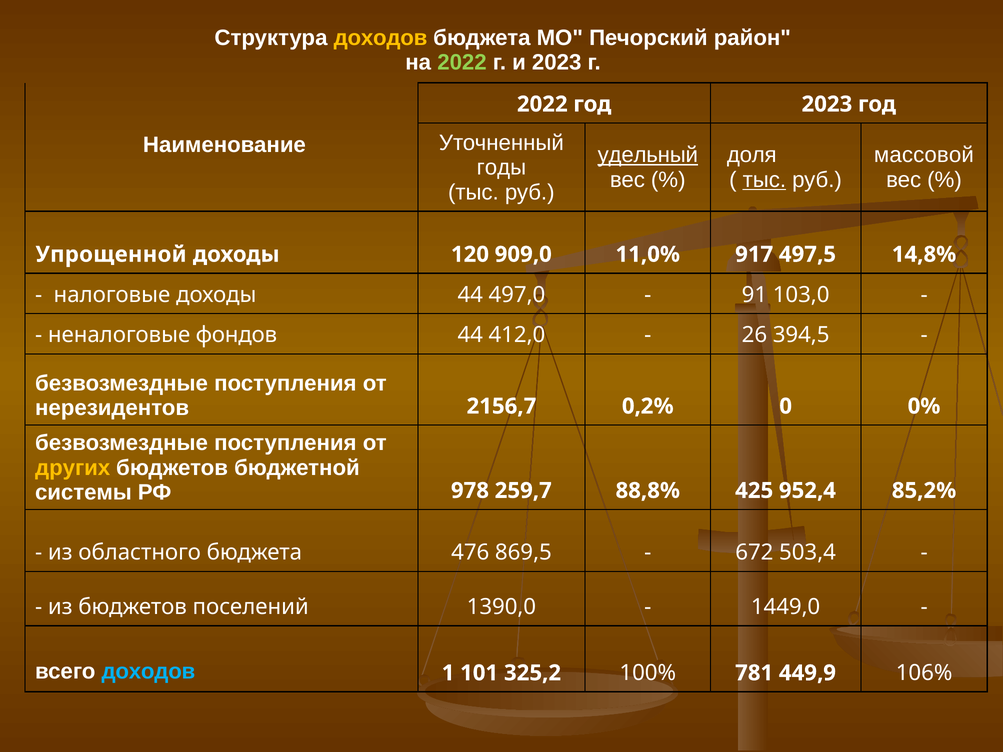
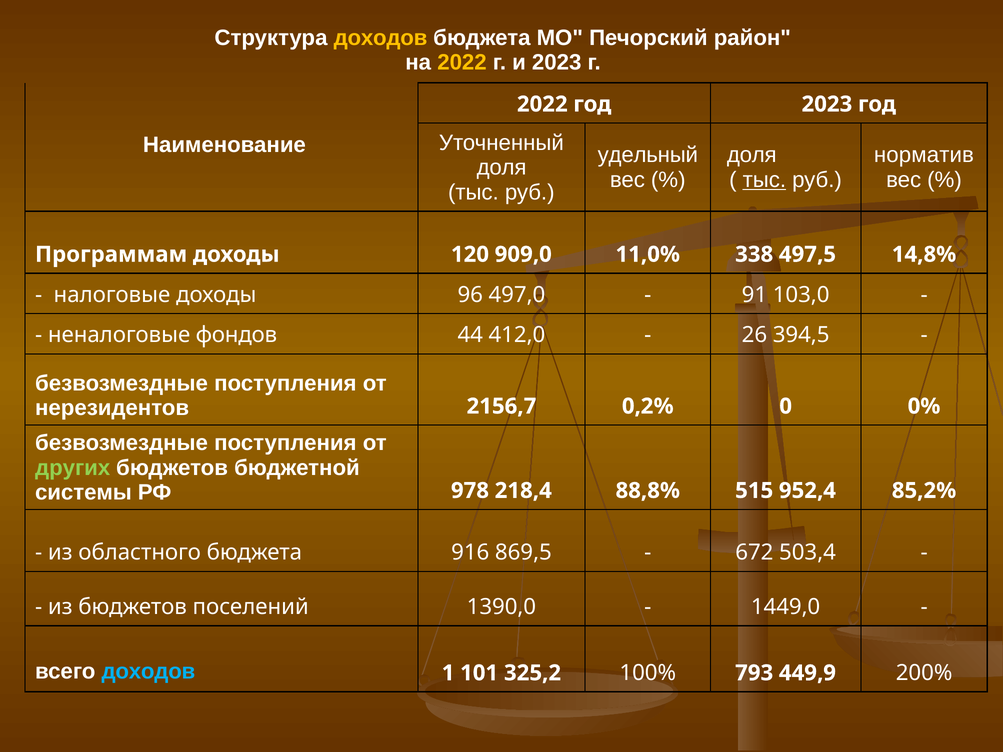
2022 at (462, 62) colour: light green -> yellow
удельный underline: present -> none
массовой: массовой -> норматив
годы at (501, 168): годы -> доля
Упрощенной: Упрощенной -> Программам
917: 917 -> 338
доходы 44: 44 -> 96
других colour: yellow -> light green
259,7: 259,7 -> 218,4
425: 425 -> 515
476: 476 -> 916
781: 781 -> 793
106%: 106% -> 200%
